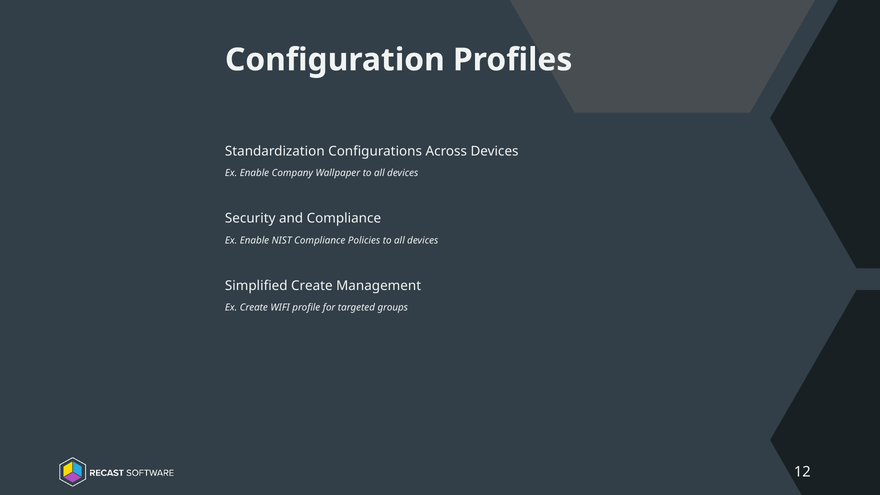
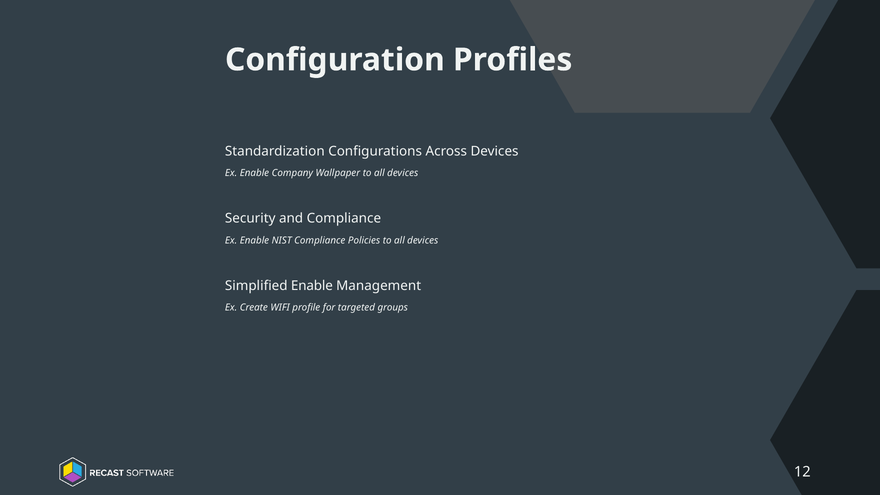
Simplified Create: Create -> Enable
